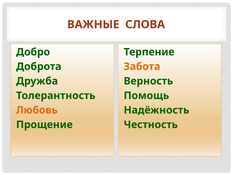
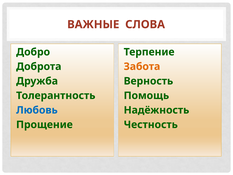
Любовь colour: orange -> blue
